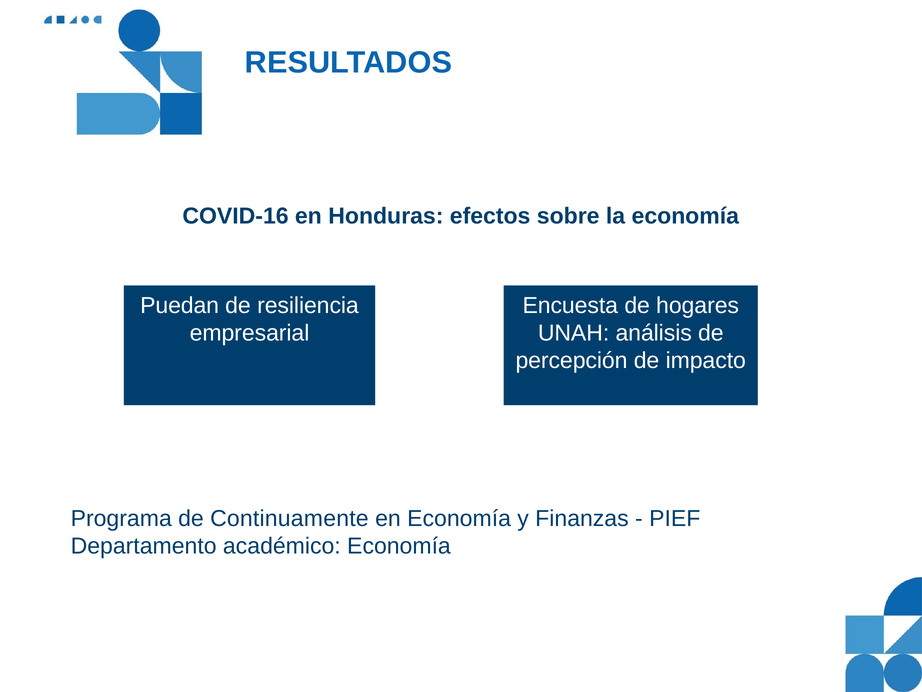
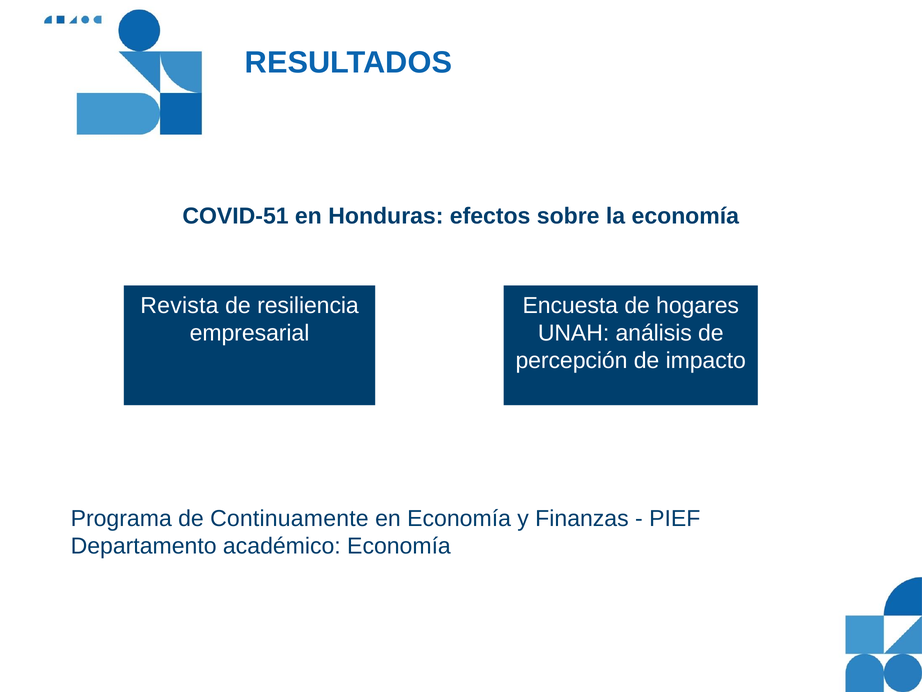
COVID-16: COVID-16 -> COVID-51
Puedan: Puedan -> Revista
